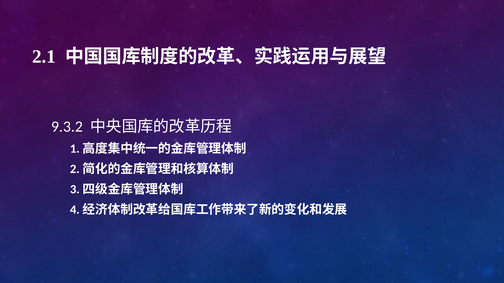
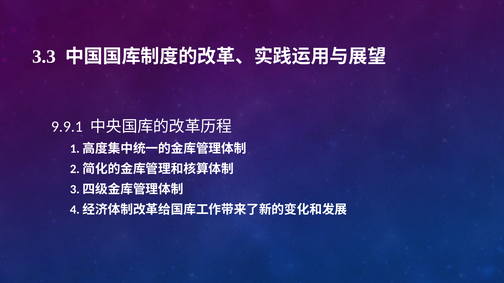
2.1: 2.1 -> 3.3
9.3.2: 9.3.2 -> 9.9.1
